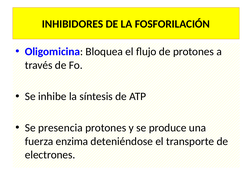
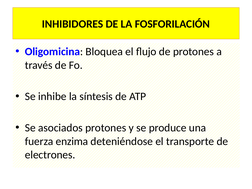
presencia: presencia -> asociados
